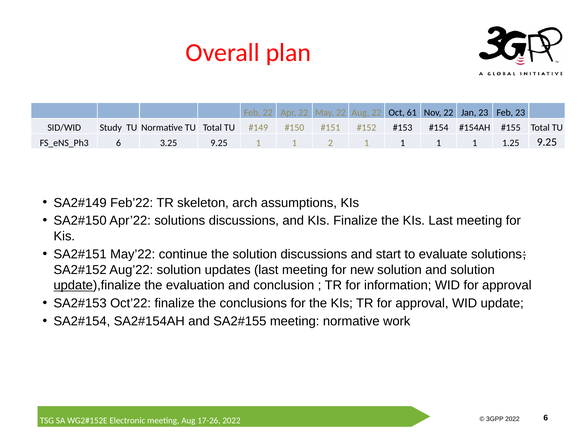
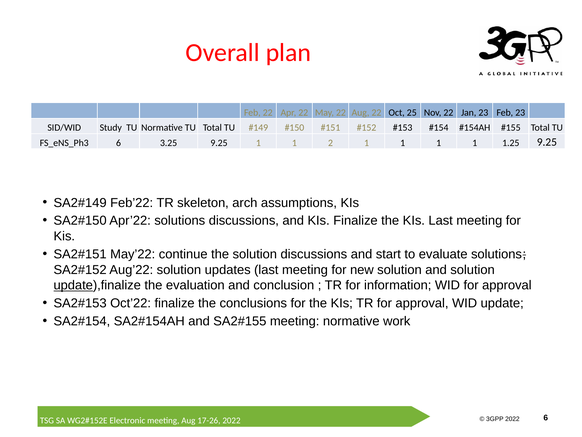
61: 61 -> 25
